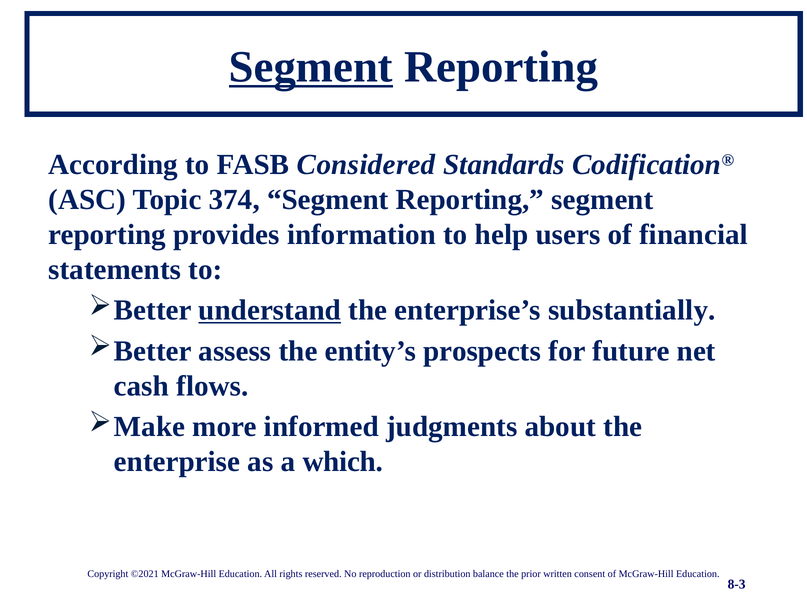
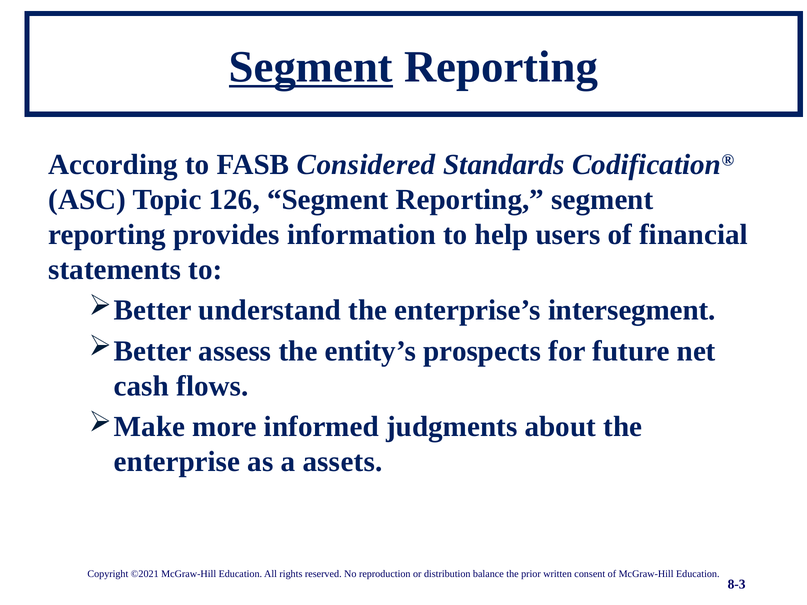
374: 374 -> 126
understand underline: present -> none
substantially: substantially -> intersegment
which: which -> assets
